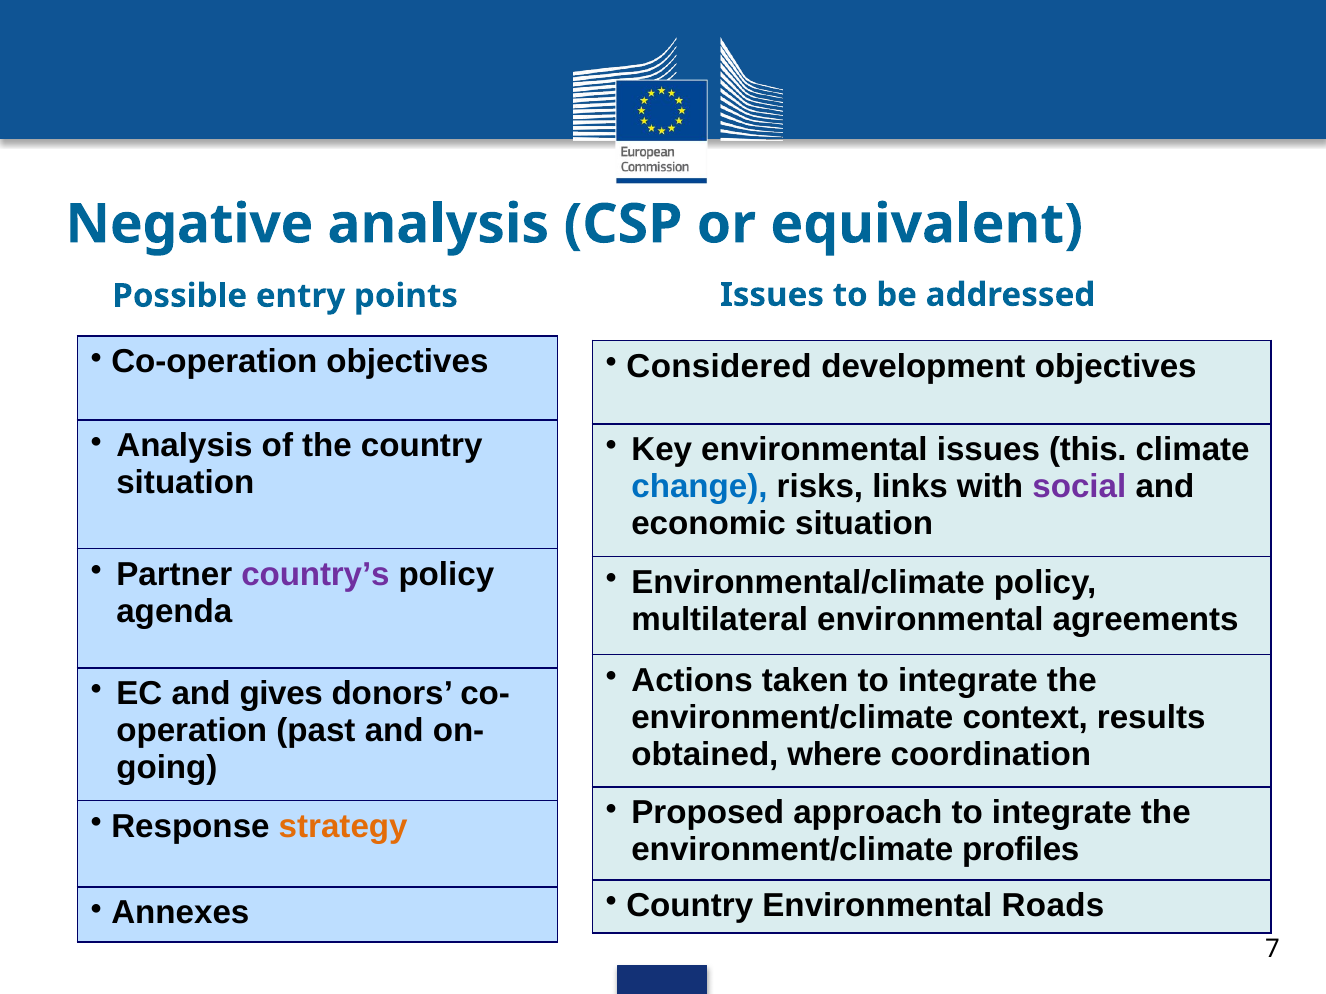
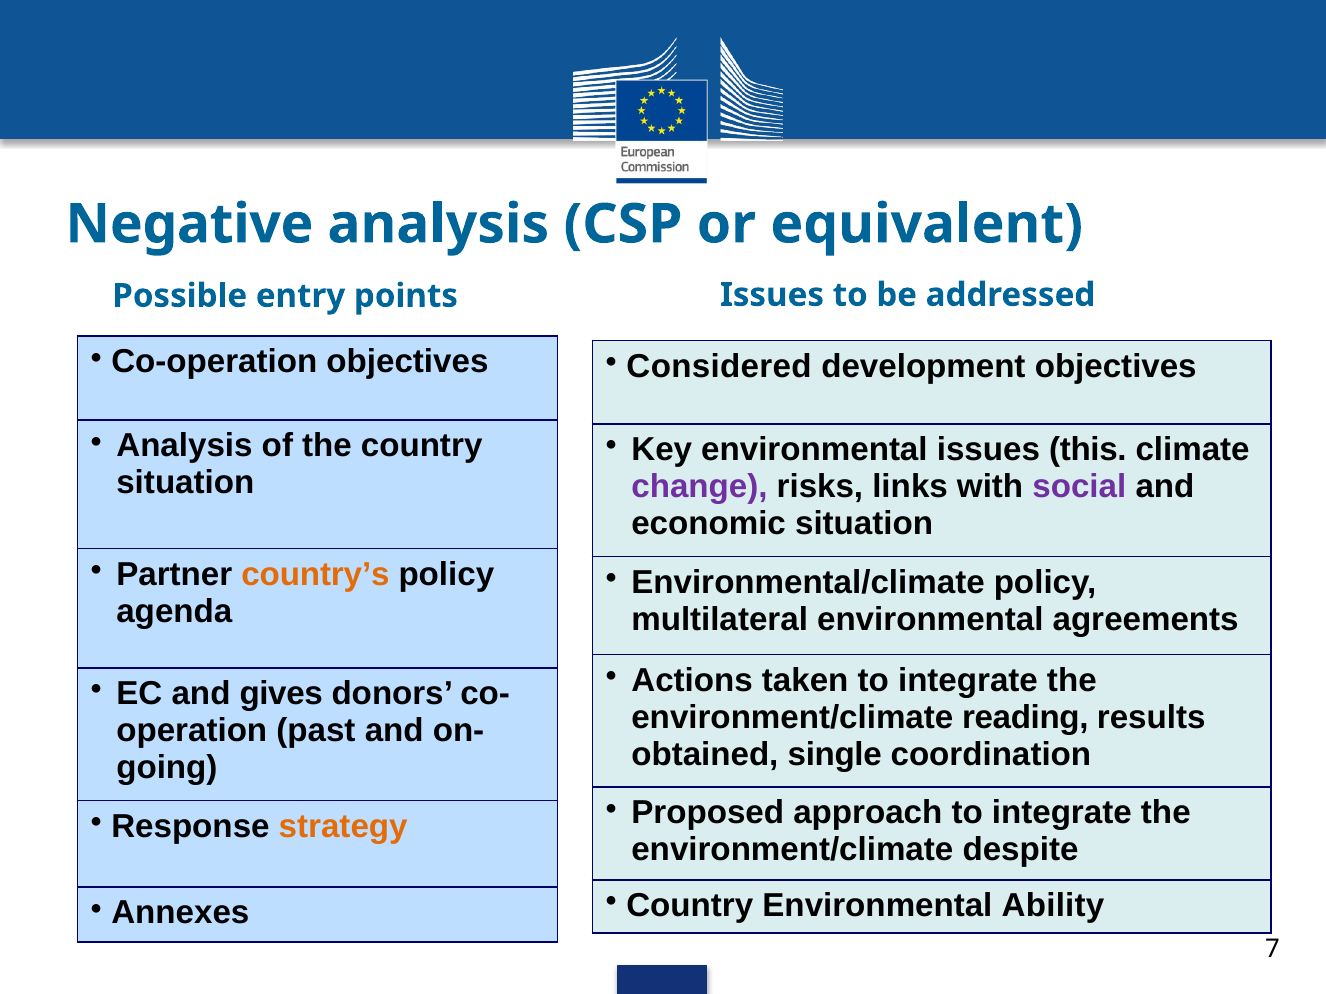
change colour: blue -> purple
country’s colour: purple -> orange
context: context -> reading
where: where -> single
profiles: profiles -> despite
Roads: Roads -> Ability
